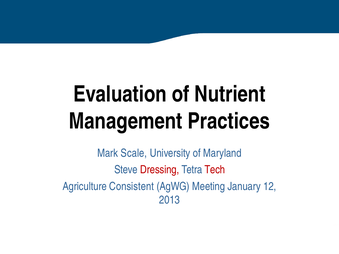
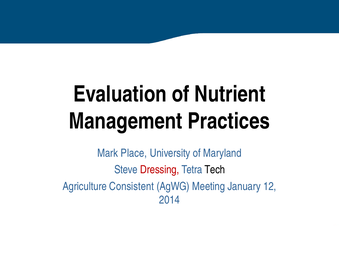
Scale: Scale -> Place
Tech colour: red -> black
2013: 2013 -> 2014
